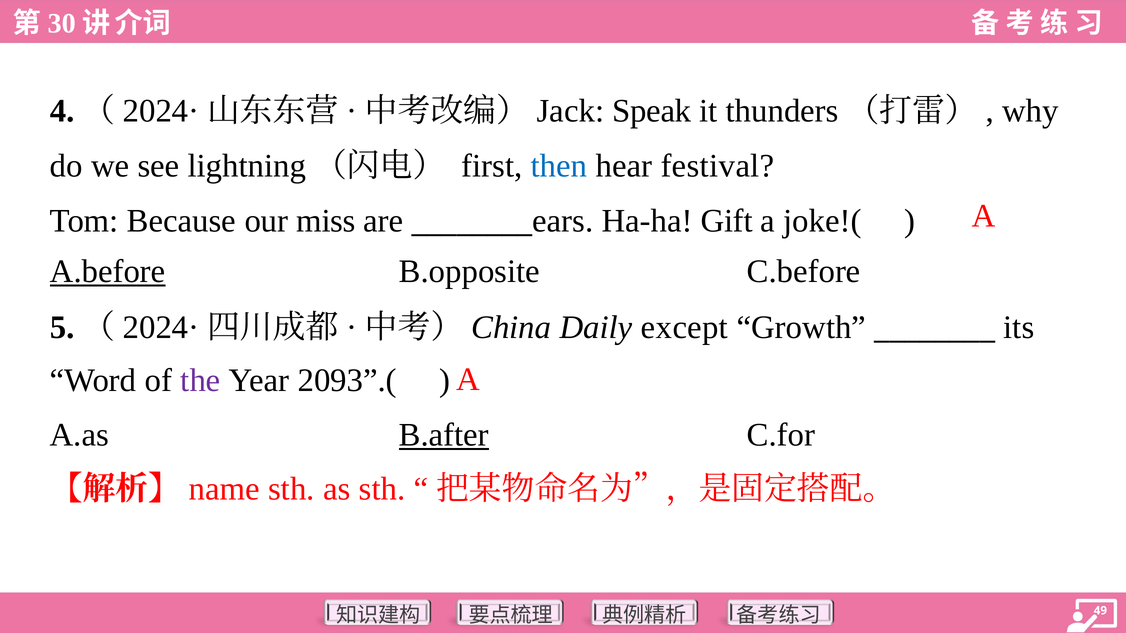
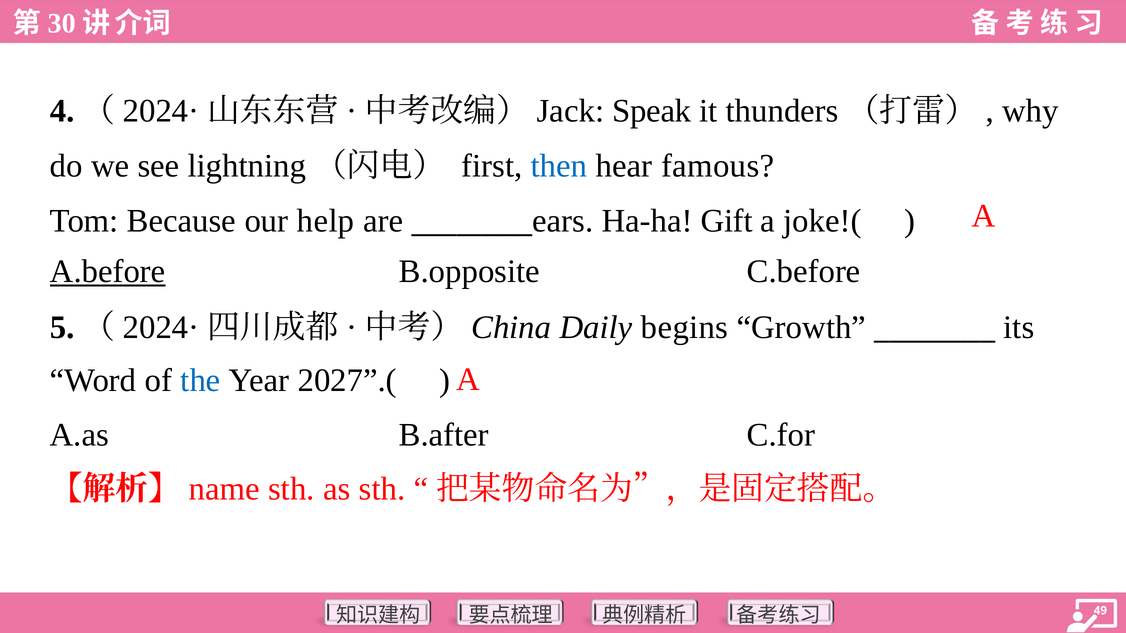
festival: festival -> famous
miss: miss -> help
except: except -> begins
the colour: purple -> blue
2093”.(: 2093”.( -> 2027”.(
B.after underline: present -> none
